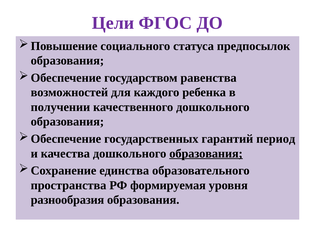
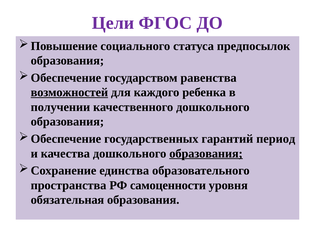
возможностей underline: none -> present
формируемая: формируемая -> самоценности
разнообразия: разнообразия -> обязательная
